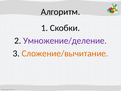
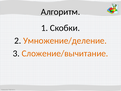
Умножение/деление colour: purple -> orange
